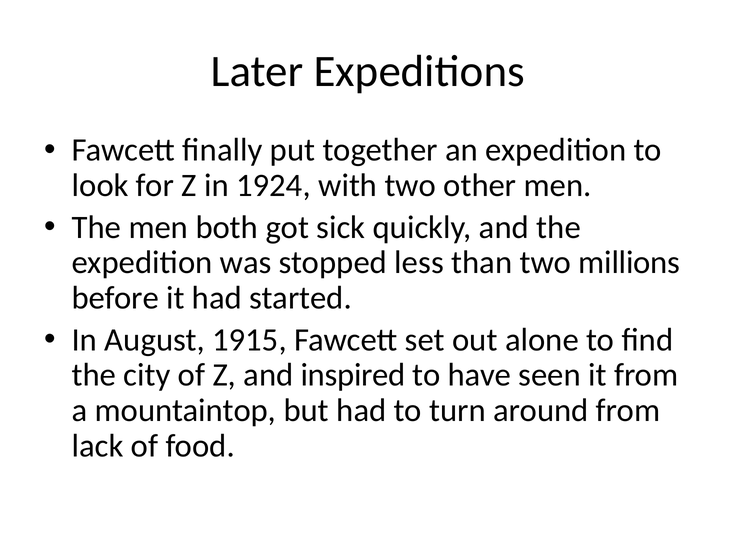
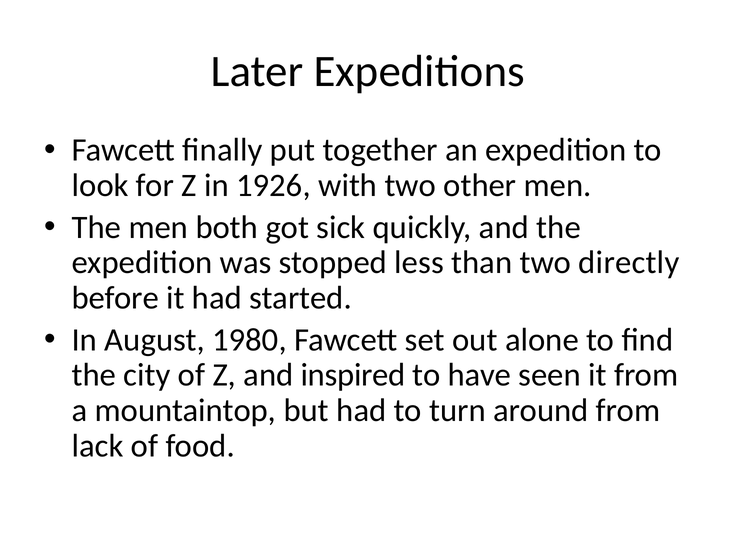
1924: 1924 -> 1926
millions: millions -> directly
1915: 1915 -> 1980
